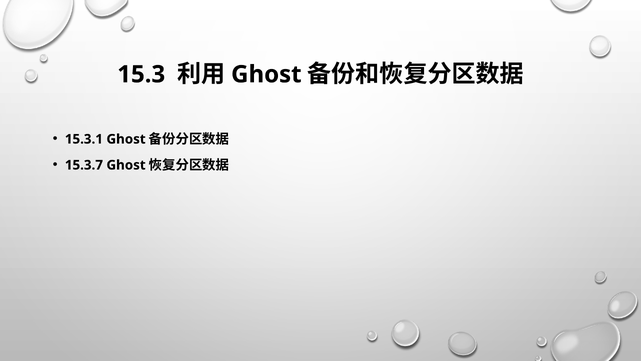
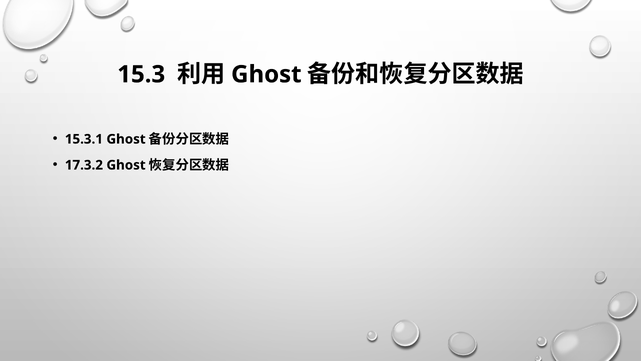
15.3.7: 15.3.7 -> 17.3.2
